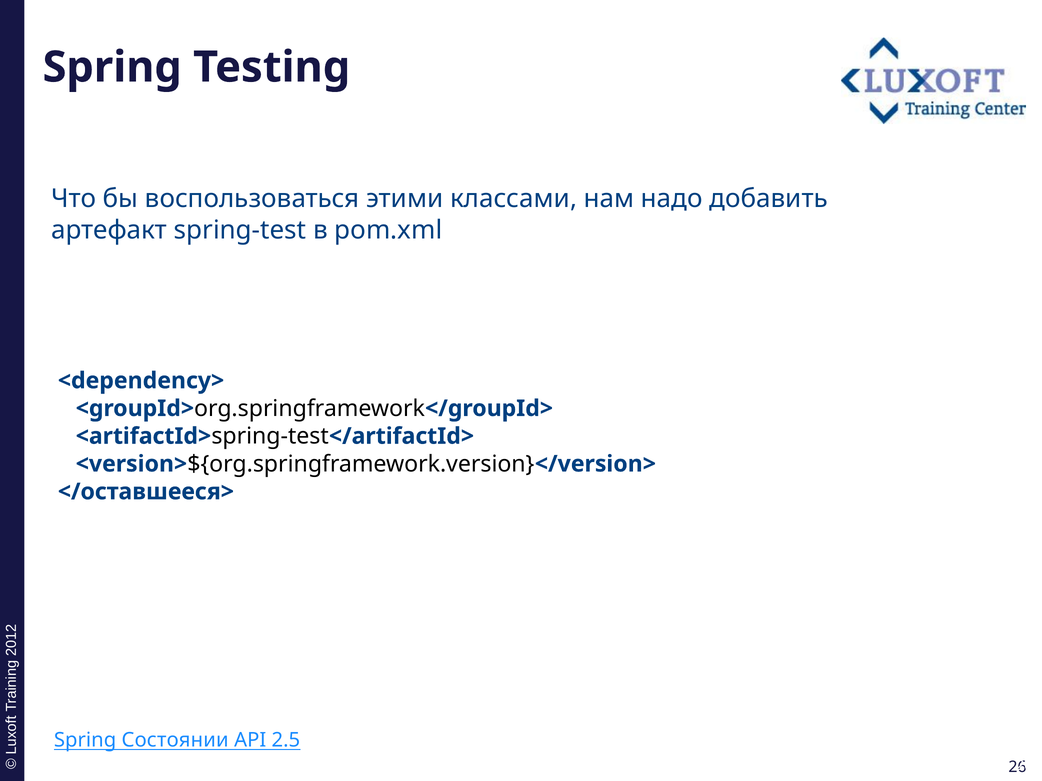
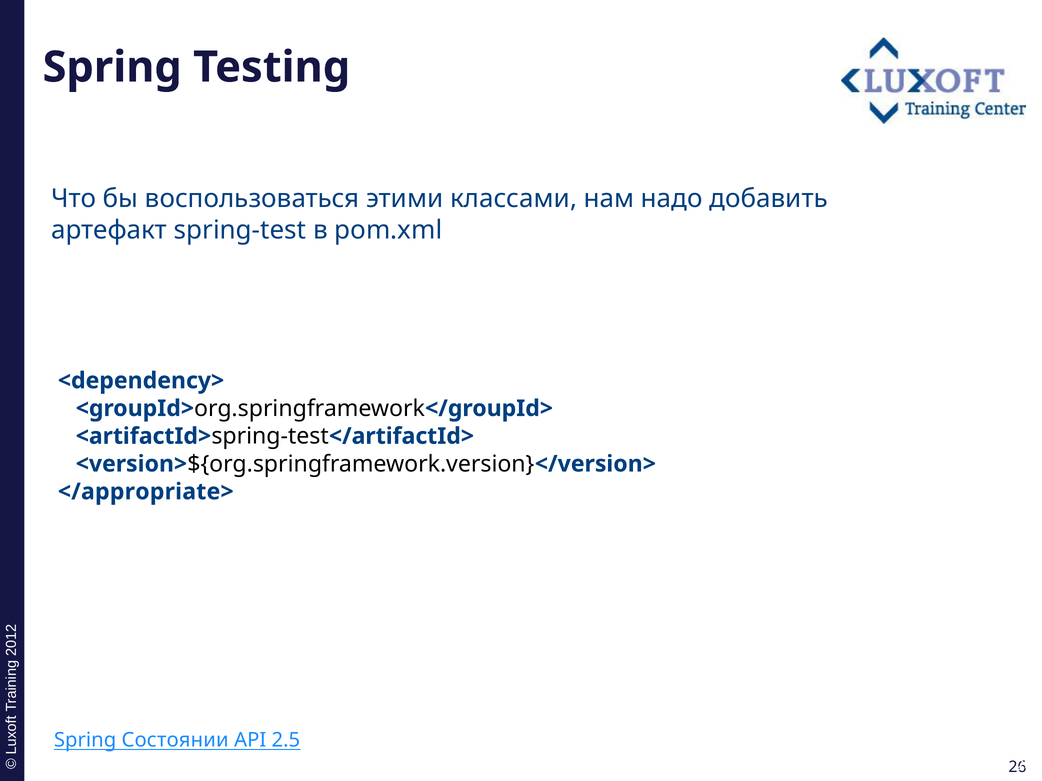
</оставшееся>: </оставшееся> -> </appropriate>
